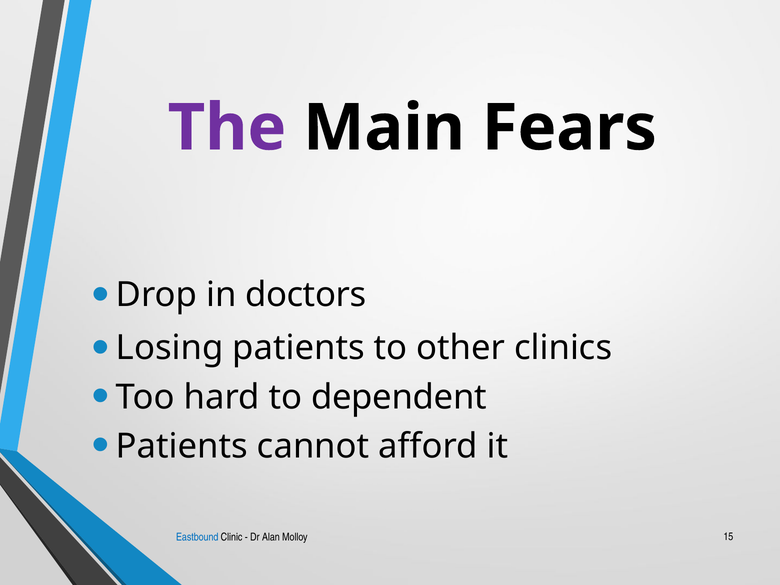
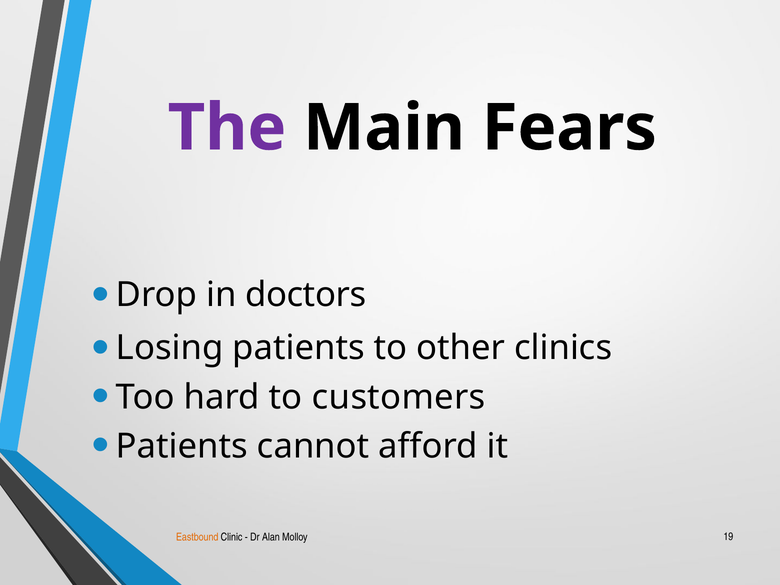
dependent: dependent -> customers
Eastbound colour: blue -> orange
15: 15 -> 19
